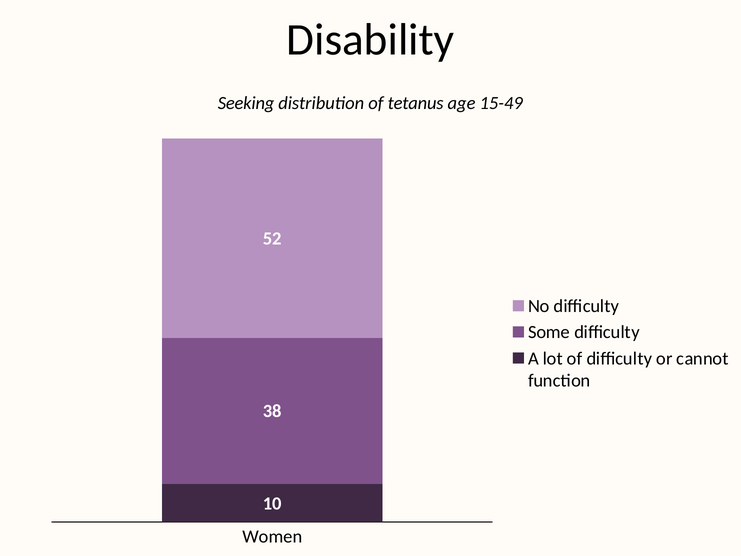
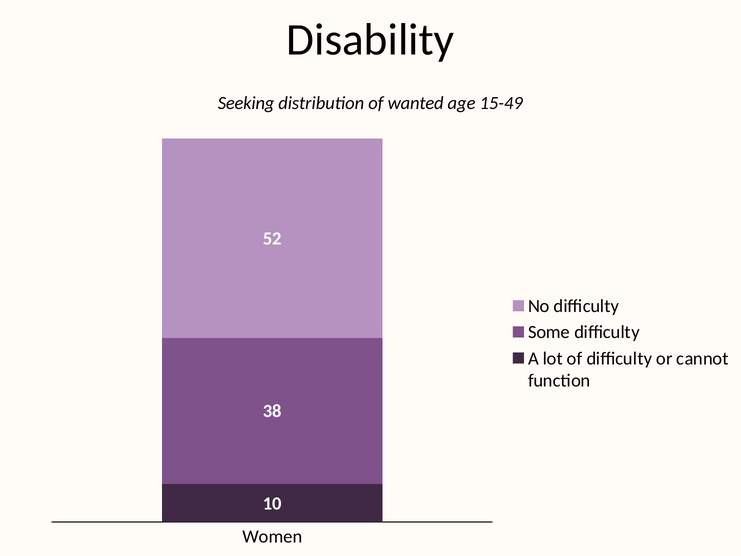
tetanus: tetanus -> wanted
